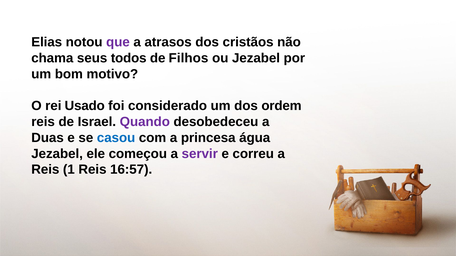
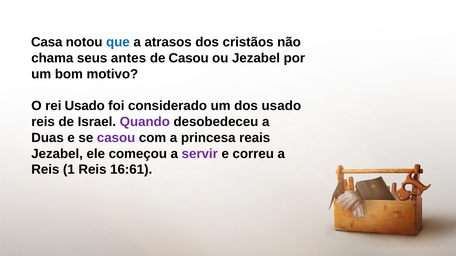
Elias: Elias -> Casa
que colour: purple -> blue
todos: todos -> antes
de Filhos: Filhos -> Casou
dos ordem: ordem -> usado
casou at (116, 138) colour: blue -> purple
água: água -> reais
16:57: 16:57 -> 16:61
